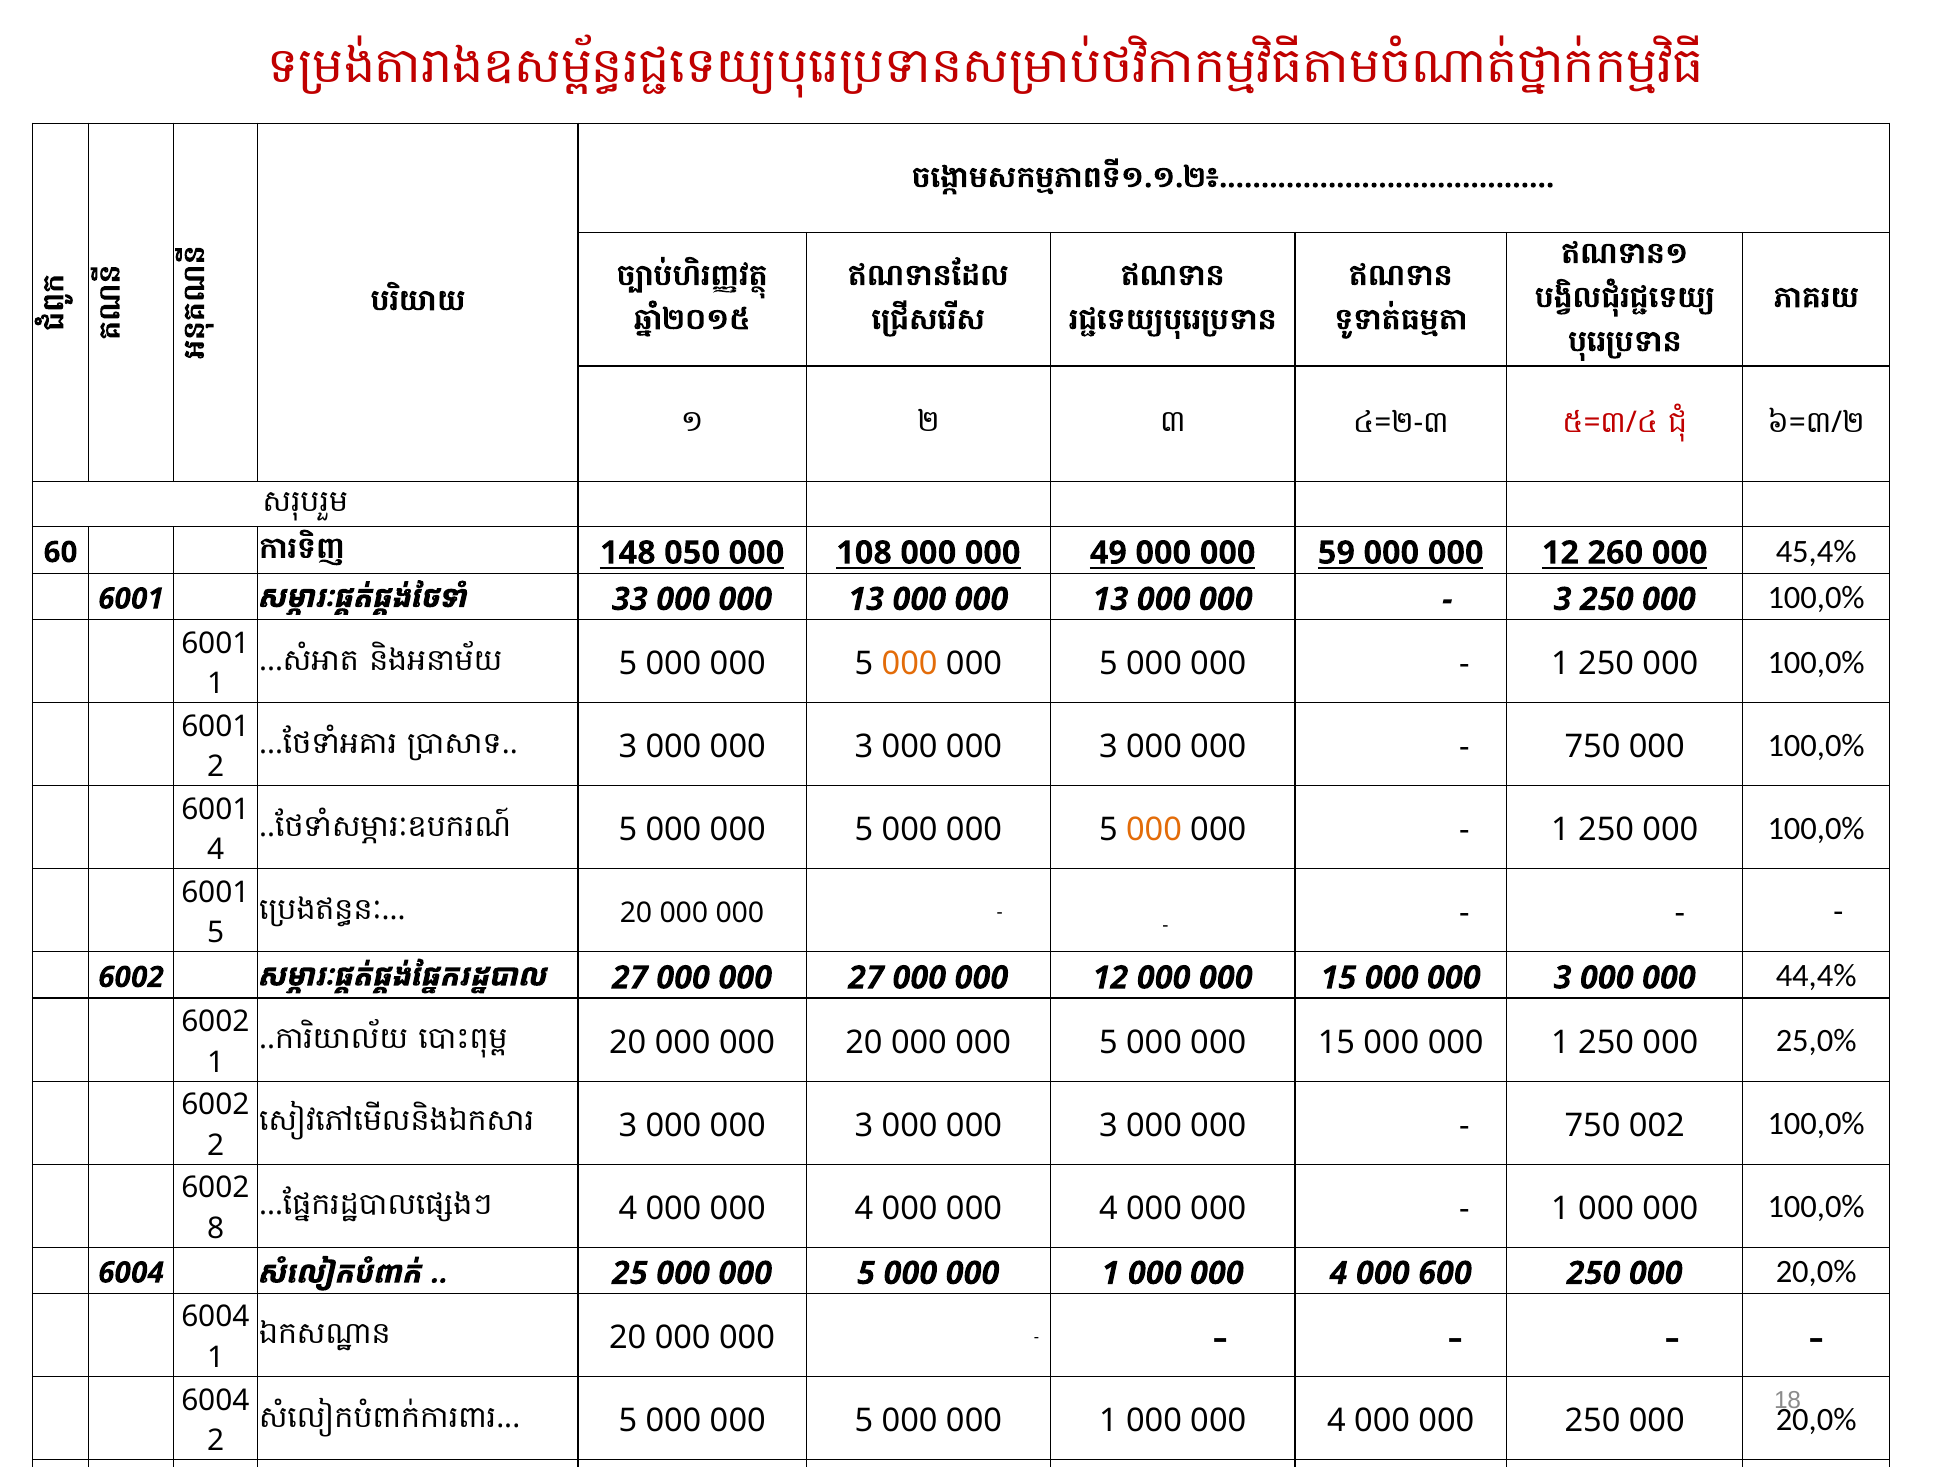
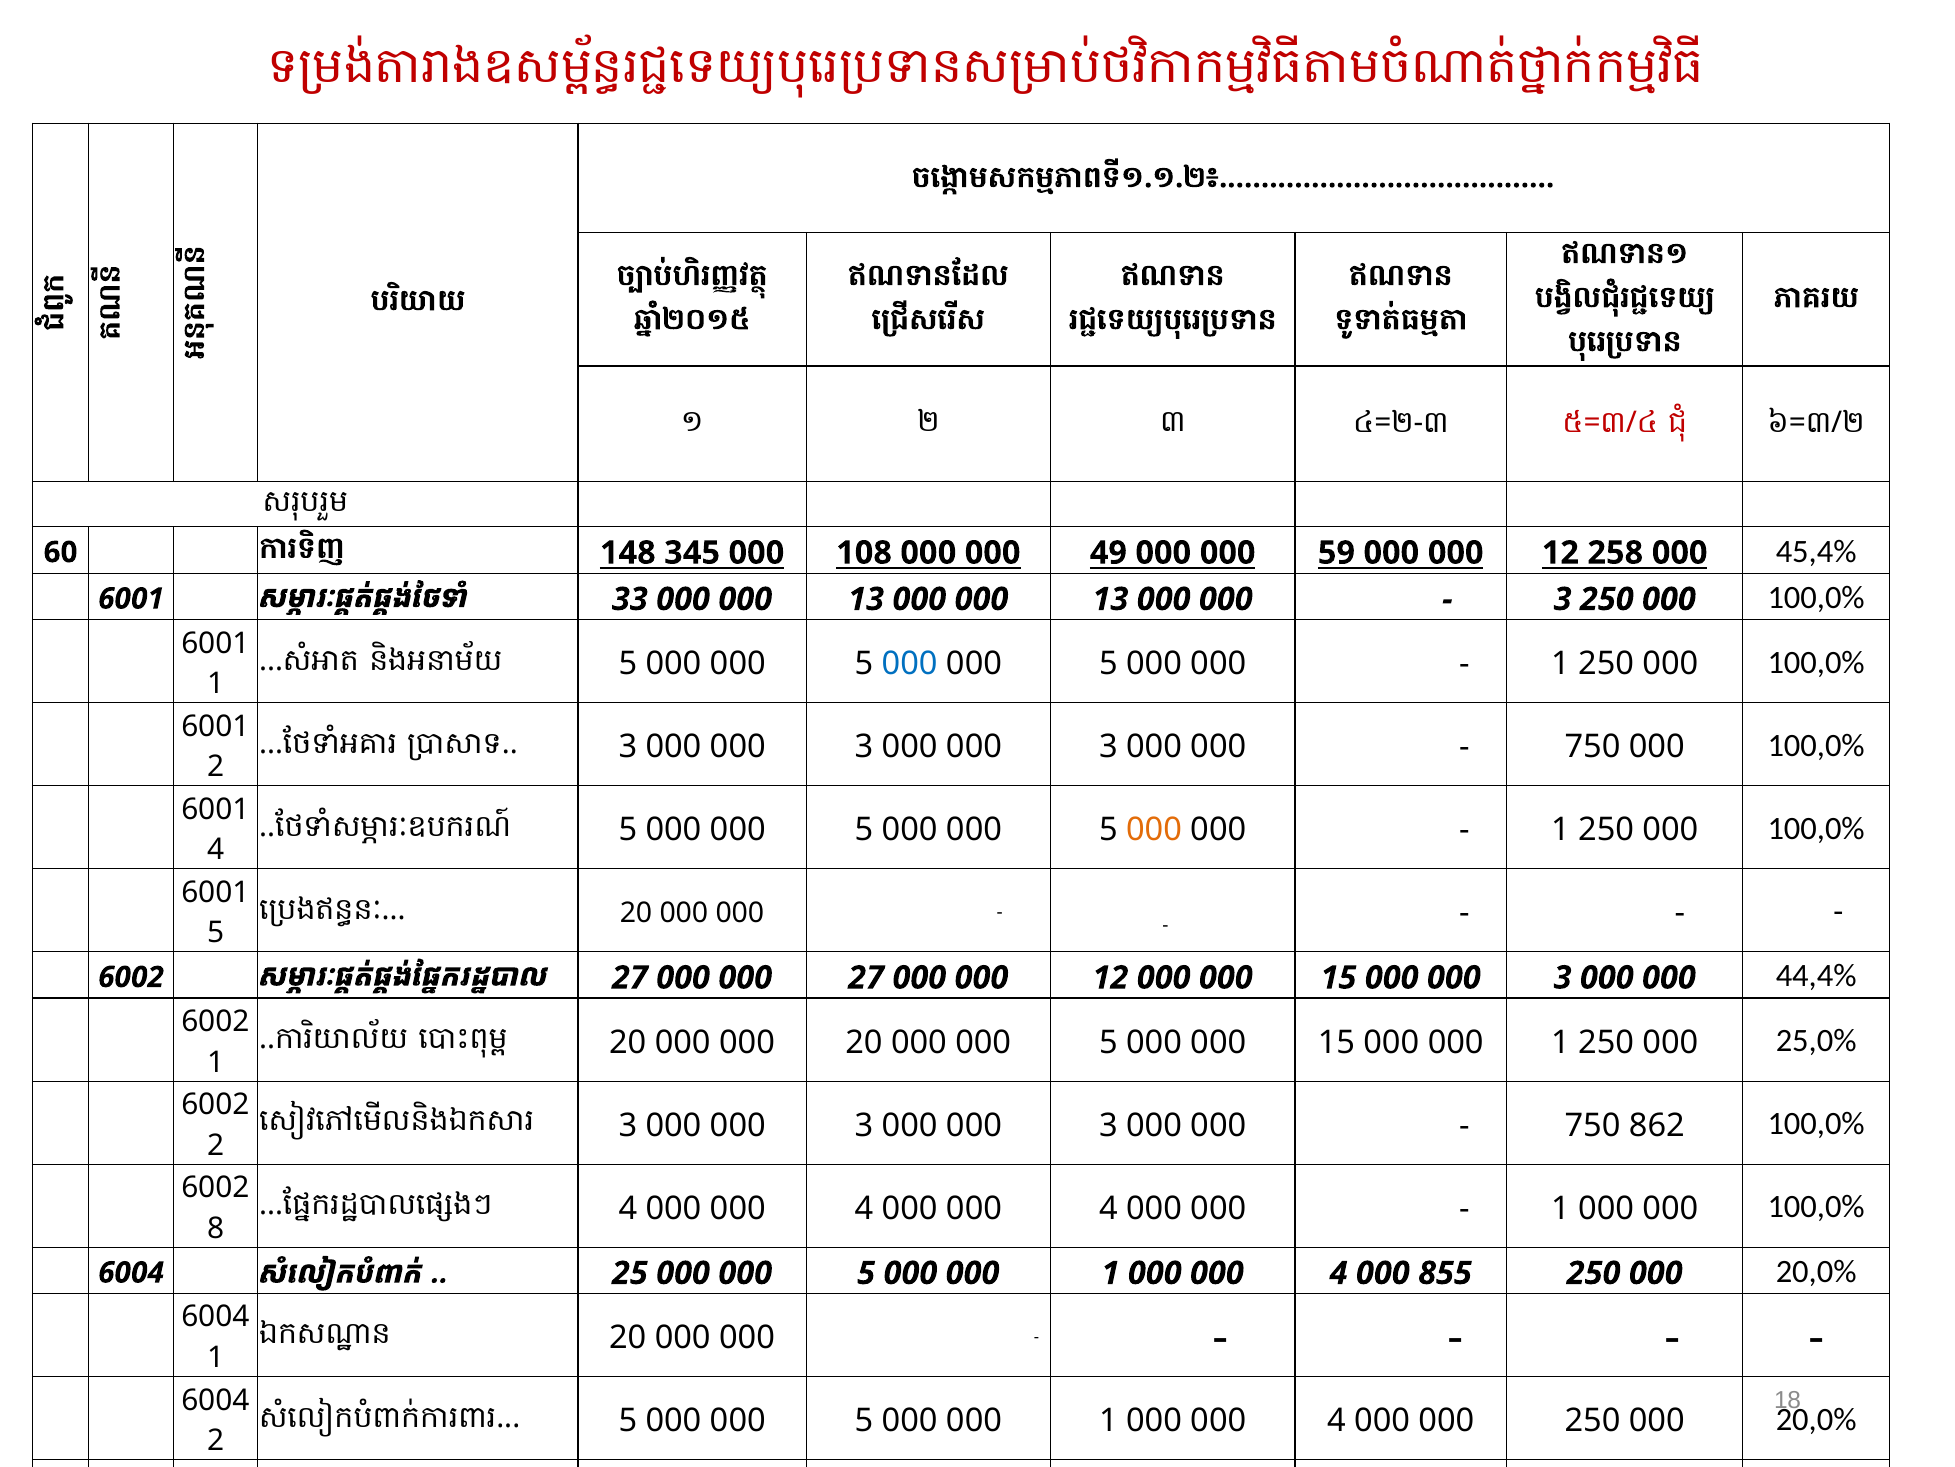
050: 050 -> 345
260: 260 -> 258
000 at (910, 664) colour: orange -> blue
002: 002 -> 862
600: 600 -> 855
